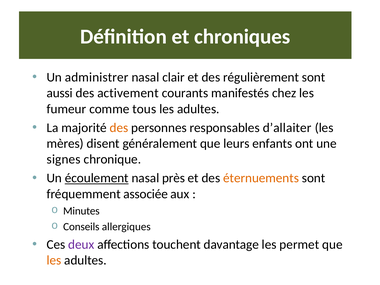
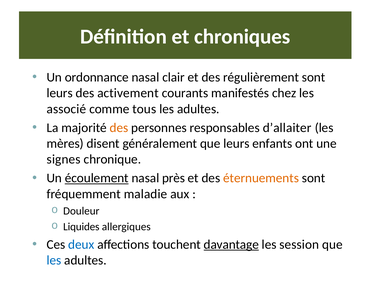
administrer: administrer -> ordonnance
aussi at (60, 93): aussi -> leurs
fumeur: fumeur -> associé
associée: associée -> maladie
Minutes: Minutes -> Douleur
Conseils: Conseils -> Liquides
deux colour: purple -> blue
davantage underline: none -> present
permet: permet -> session
les at (54, 260) colour: orange -> blue
